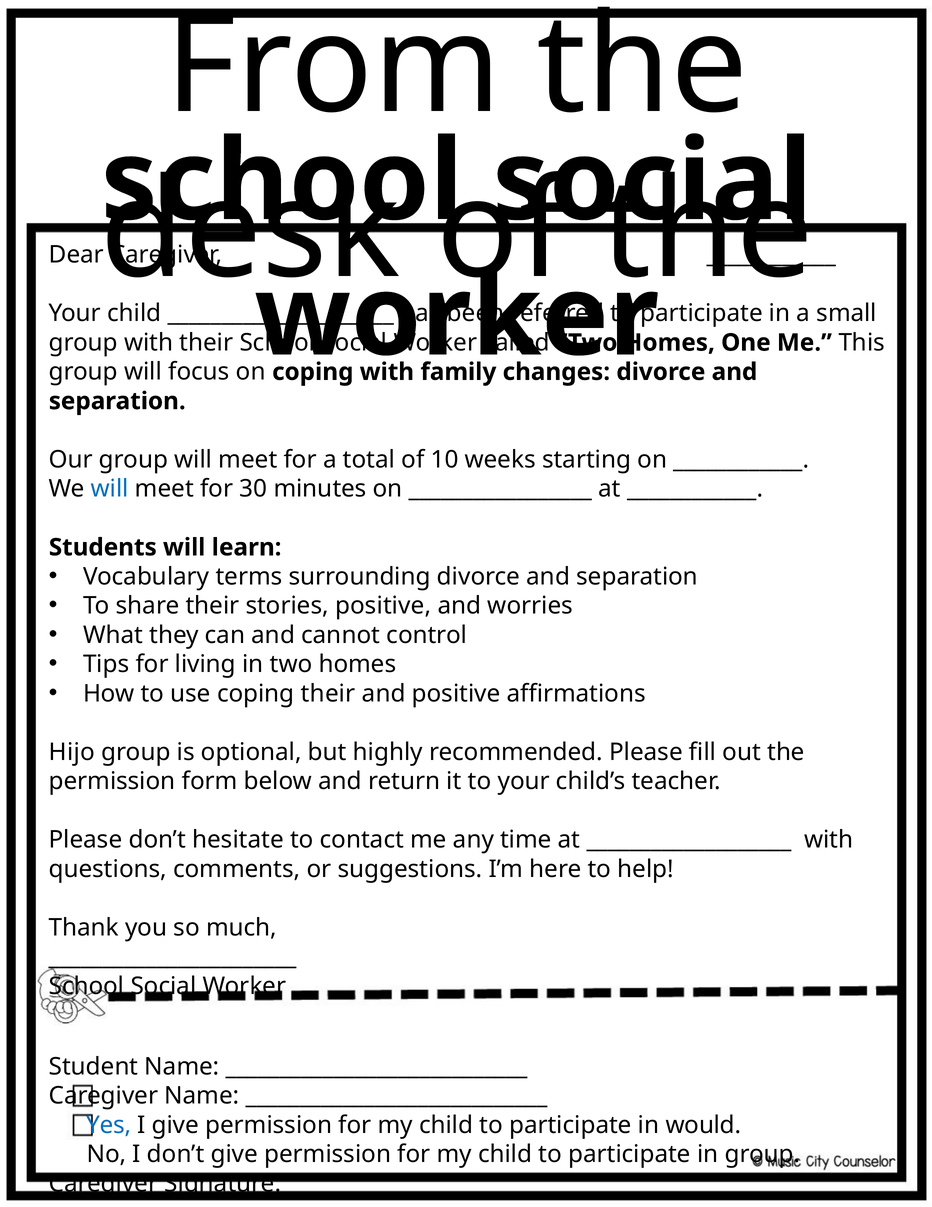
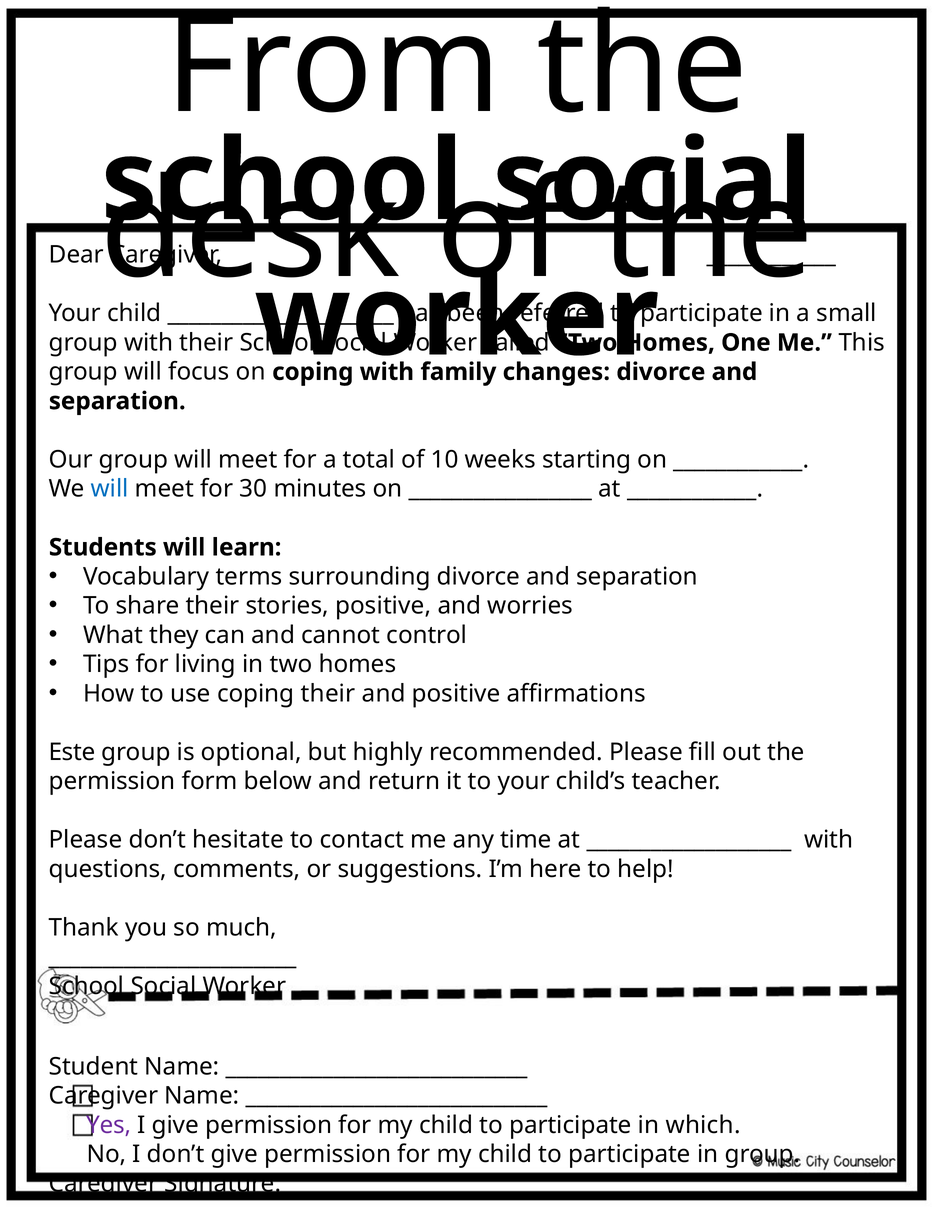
Hijo: Hijo -> Este
Yes colour: blue -> purple
would: would -> which
